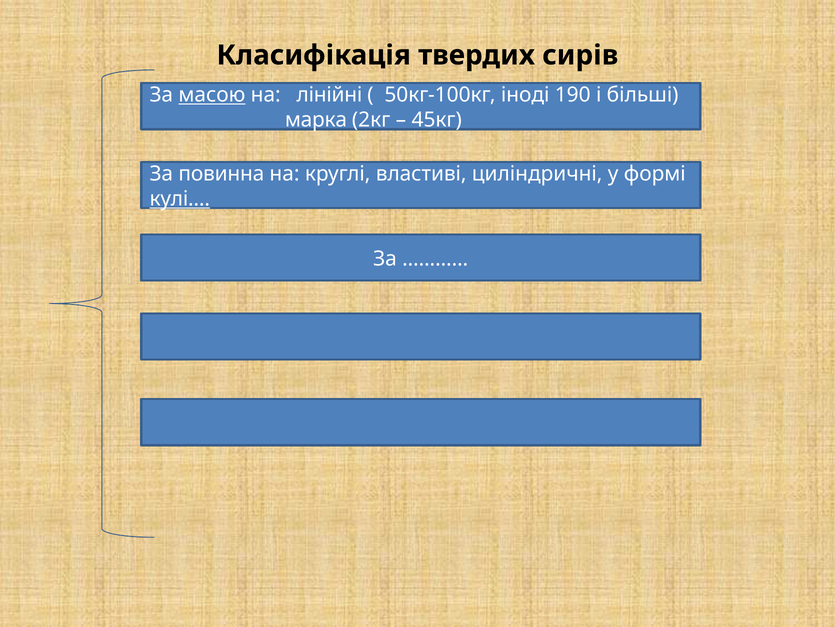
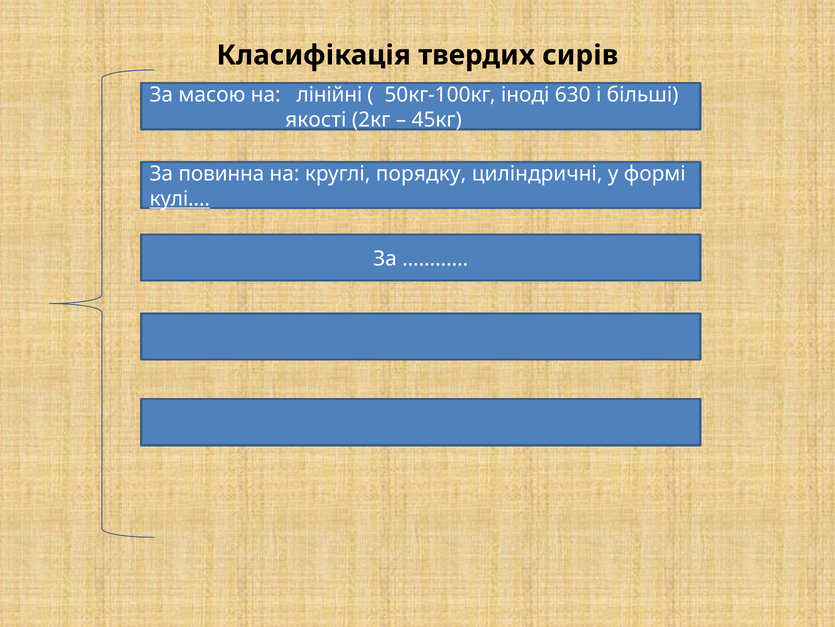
масою underline: present -> none
190: 190 -> 630
марка: марка -> якості
властиві: властиві -> порядку
